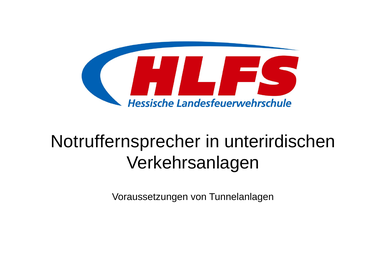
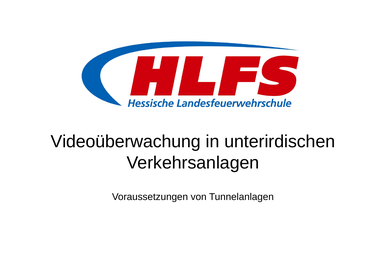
Notruffernsprecher: Notruffernsprecher -> Videoüberwachung
